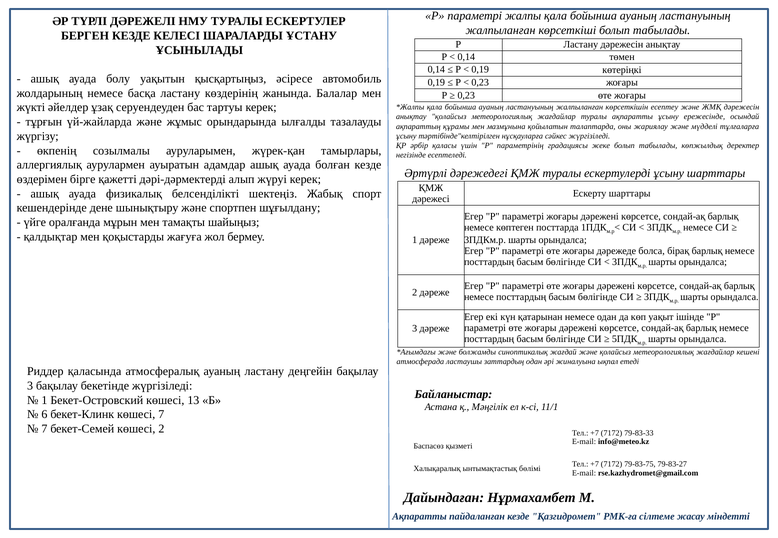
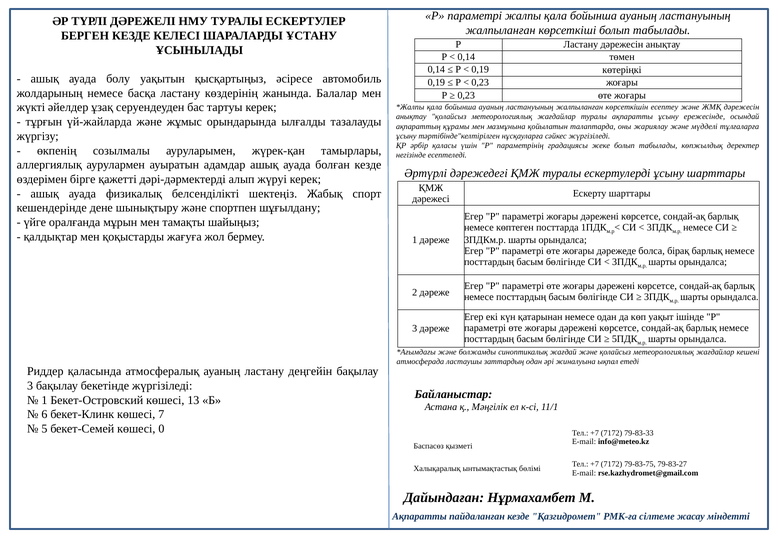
7 at (44, 429): 7 -> 5
көшесі 2: 2 -> 0
